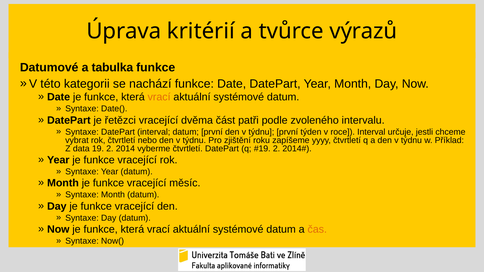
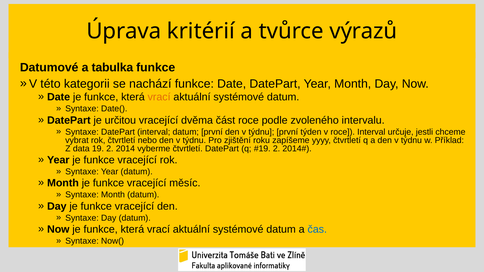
řetězci: řetězci -> určitou
část patři: patři -> roce
čas colour: orange -> blue
